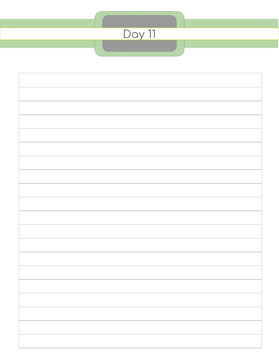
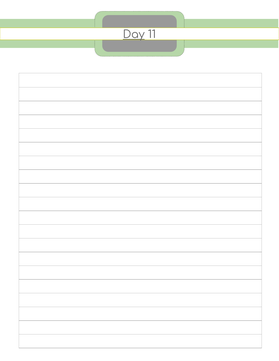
Day underline: none -> present
